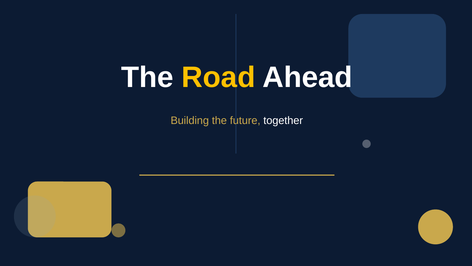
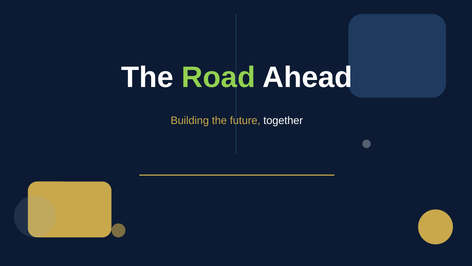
Road colour: yellow -> light green
